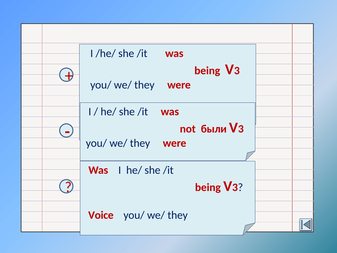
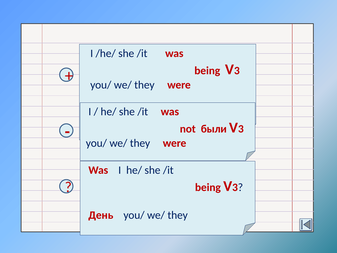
Voice: Voice -> День
